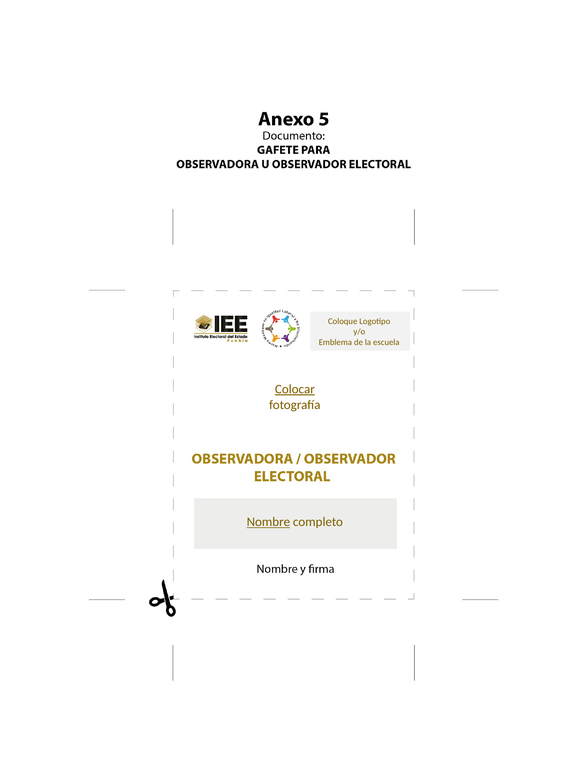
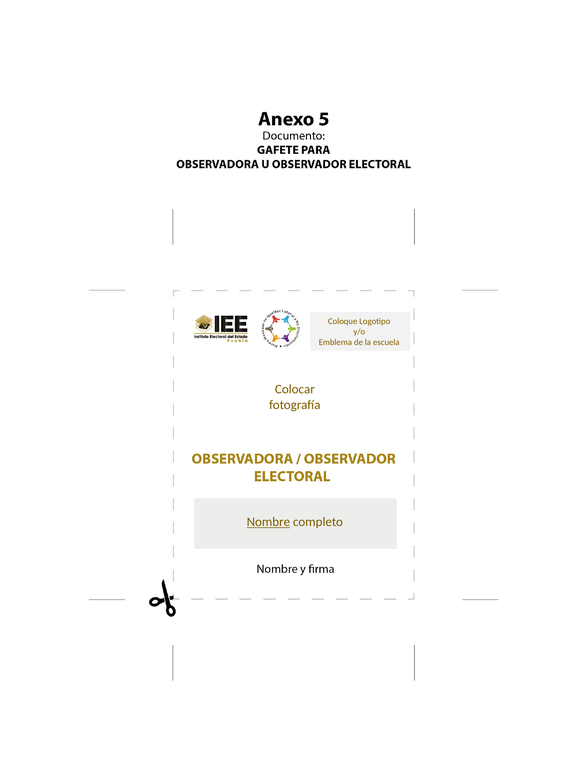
Colocar underline: present -> none
